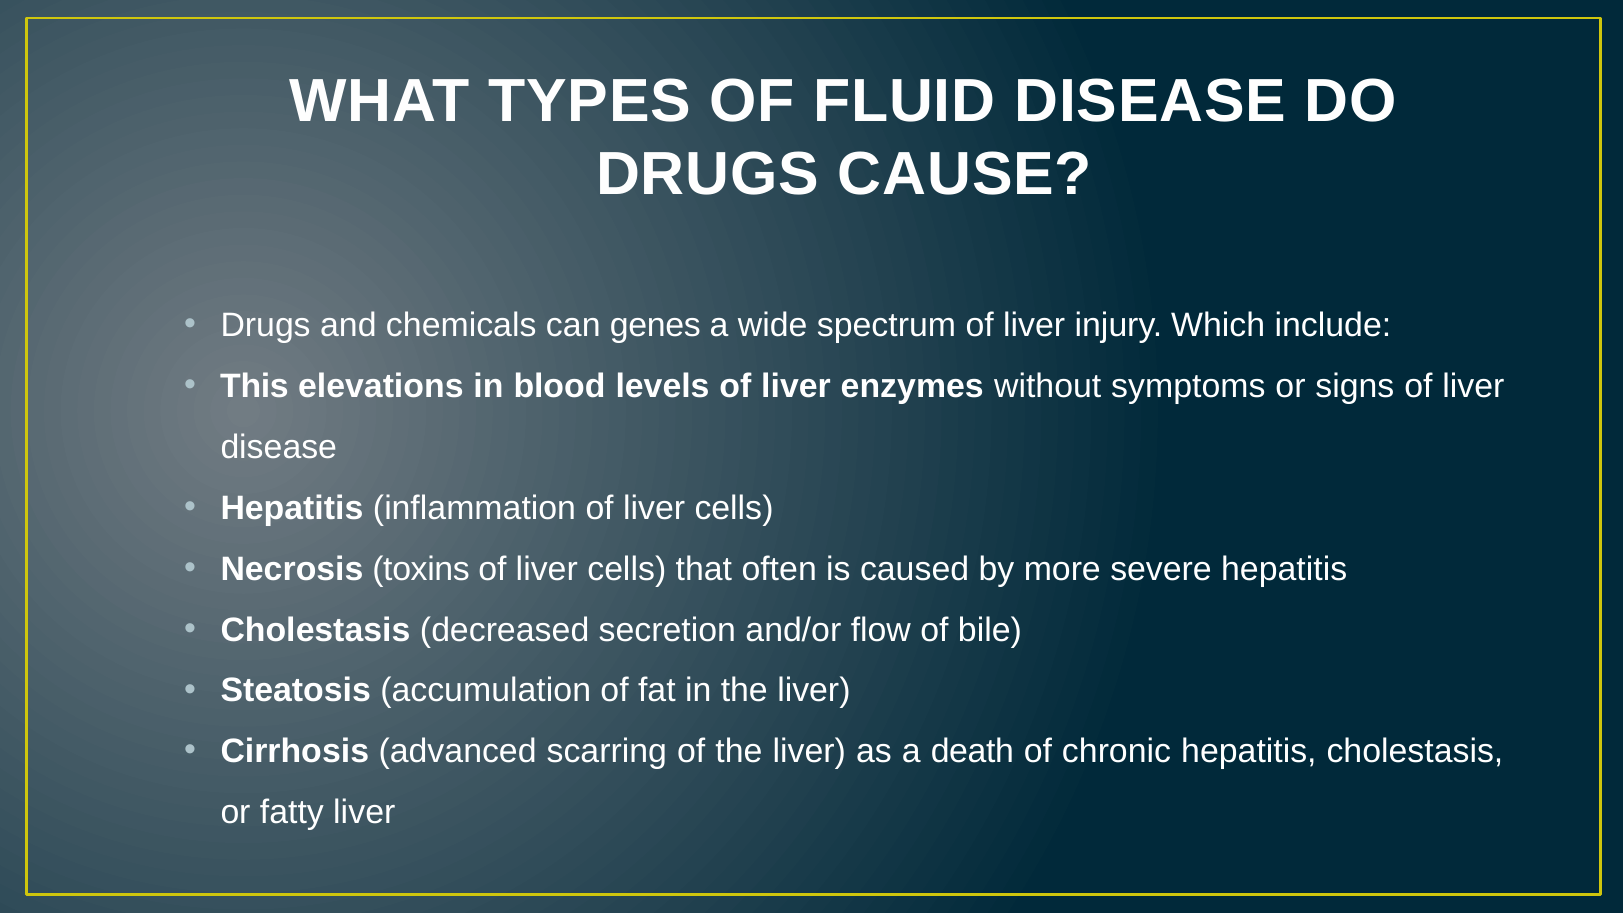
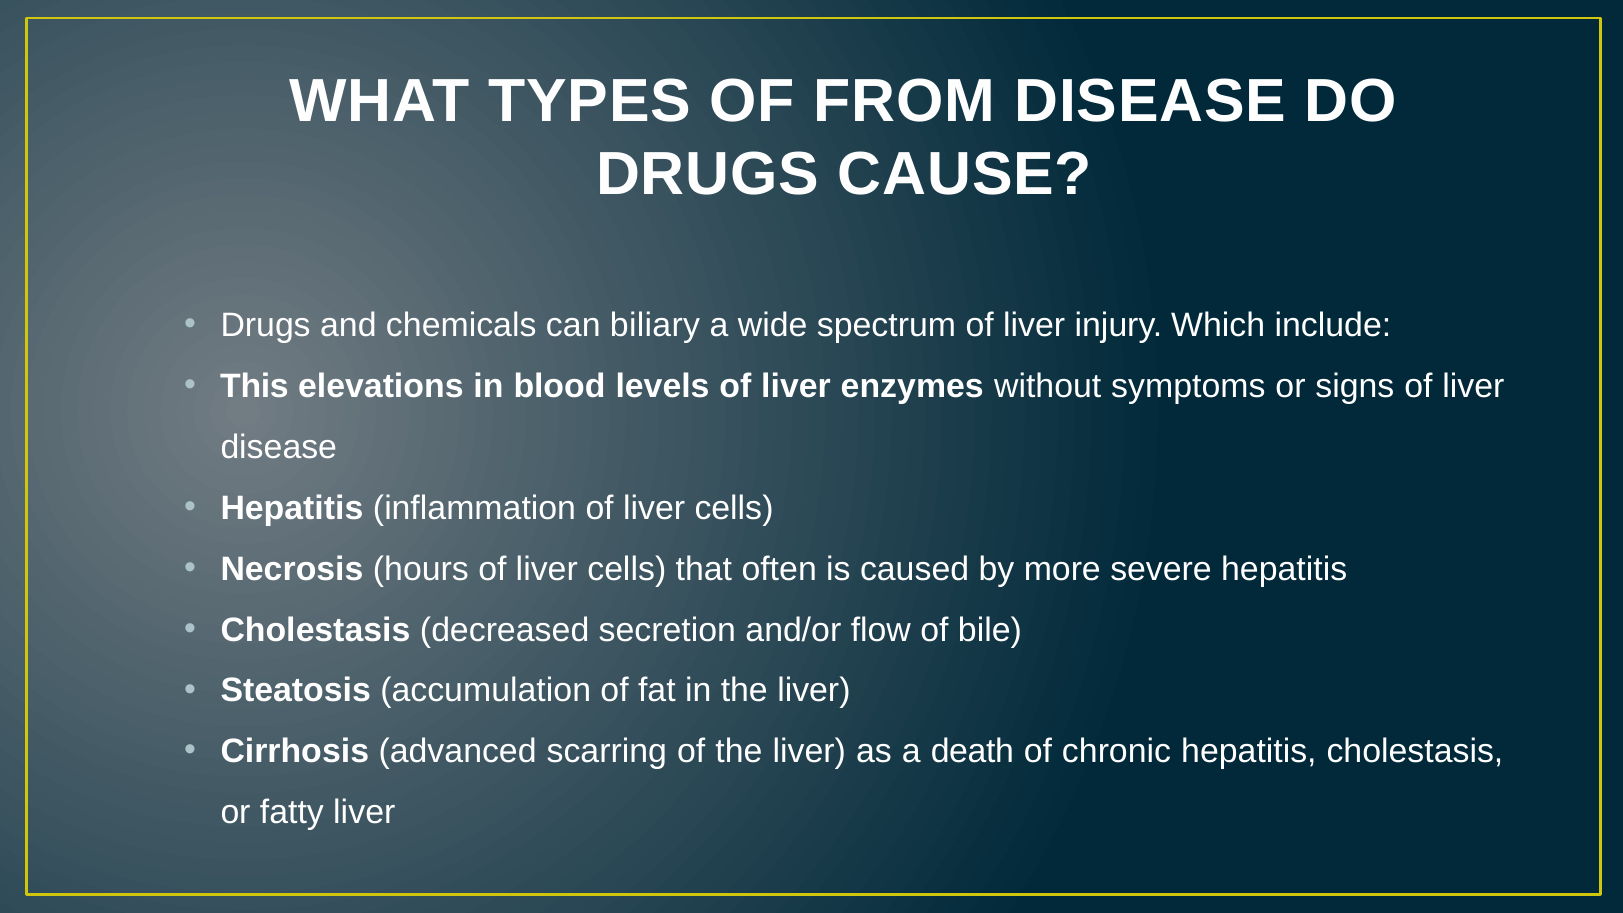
FLUID: FLUID -> FROM
genes: genes -> biliary
toxins: toxins -> hours
